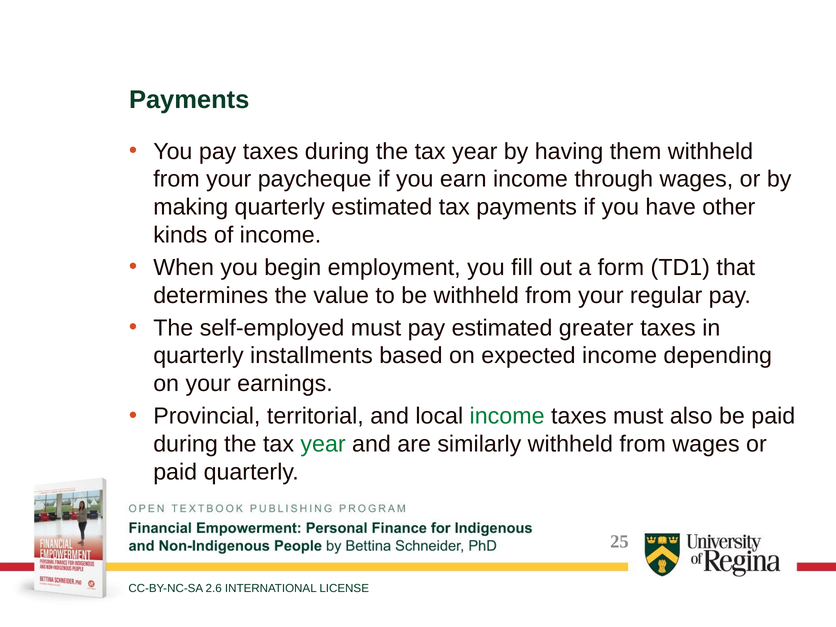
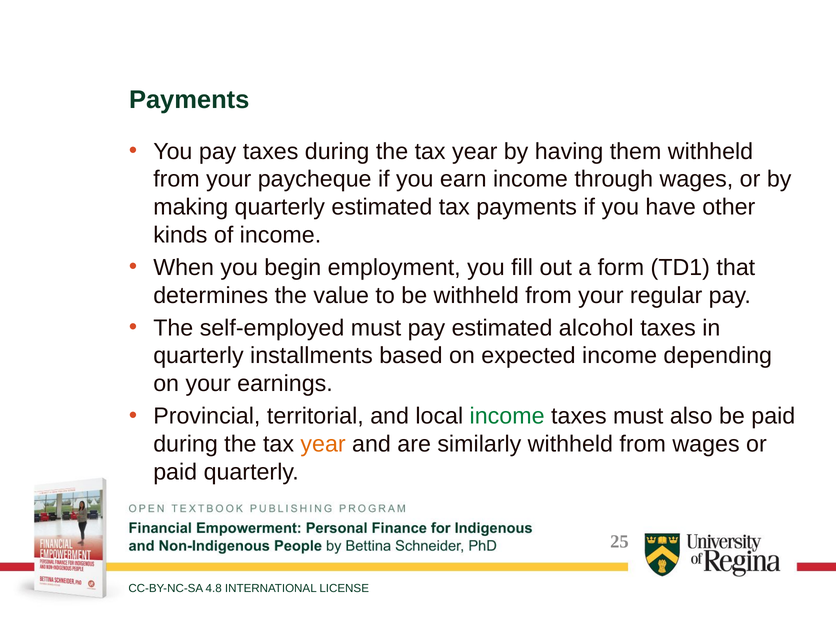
greater: greater -> alcohol
year at (323, 444) colour: green -> orange
2.6: 2.6 -> 4.8
